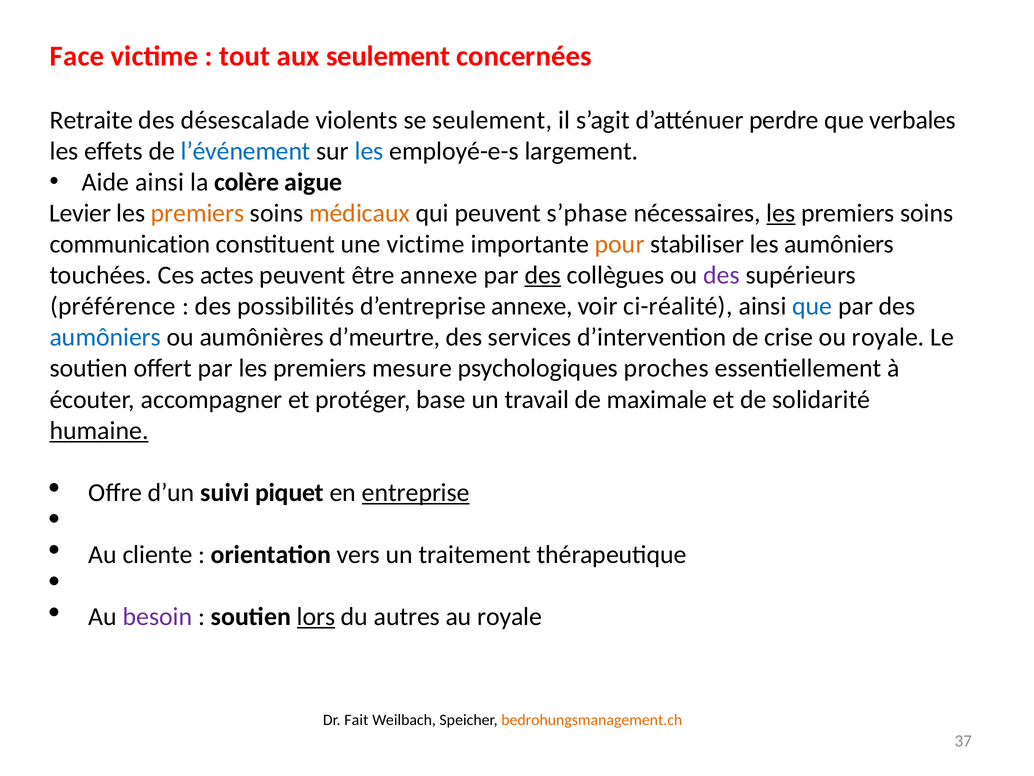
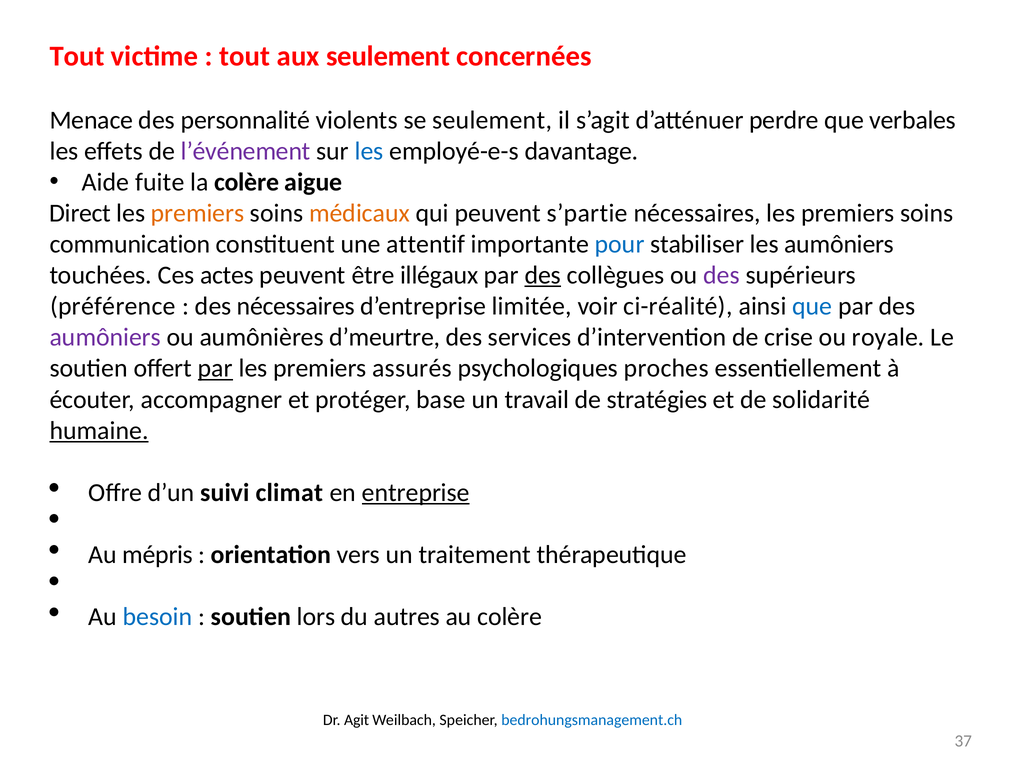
Face at (77, 56): Face -> Tout
Retraite: Retraite -> Menace
désescalade: désescalade -> personnalité
l’événement colour: blue -> purple
largement: largement -> davantage
Aide ainsi: ainsi -> fuite
Levier: Levier -> Direct
s’phase: s’phase -> s’partie
les at (781, 213) underline: present -> none
une victime: victime -> attentif
pour colour: orange -> blue
être annexe: annexe -> illégaux
des possibilités: possibilités -> nécessaires
d’entreprise annexe: annexe -> limitée
aumôniers at (105, 337) colour: blue -> purple
par at (215, 368) underline: none -> present
mesure: mesure -> assurés
maximale: maximale -> stratégies
piquet: piquet -> climat
cliente: cliente -> mépris
besoin colour: purple -> blue
lors underline: present -> none
au royale: royale -> colère
Fait: Fait -> Agit
bedrohungsmanagement.ch colour: orange -> blue
